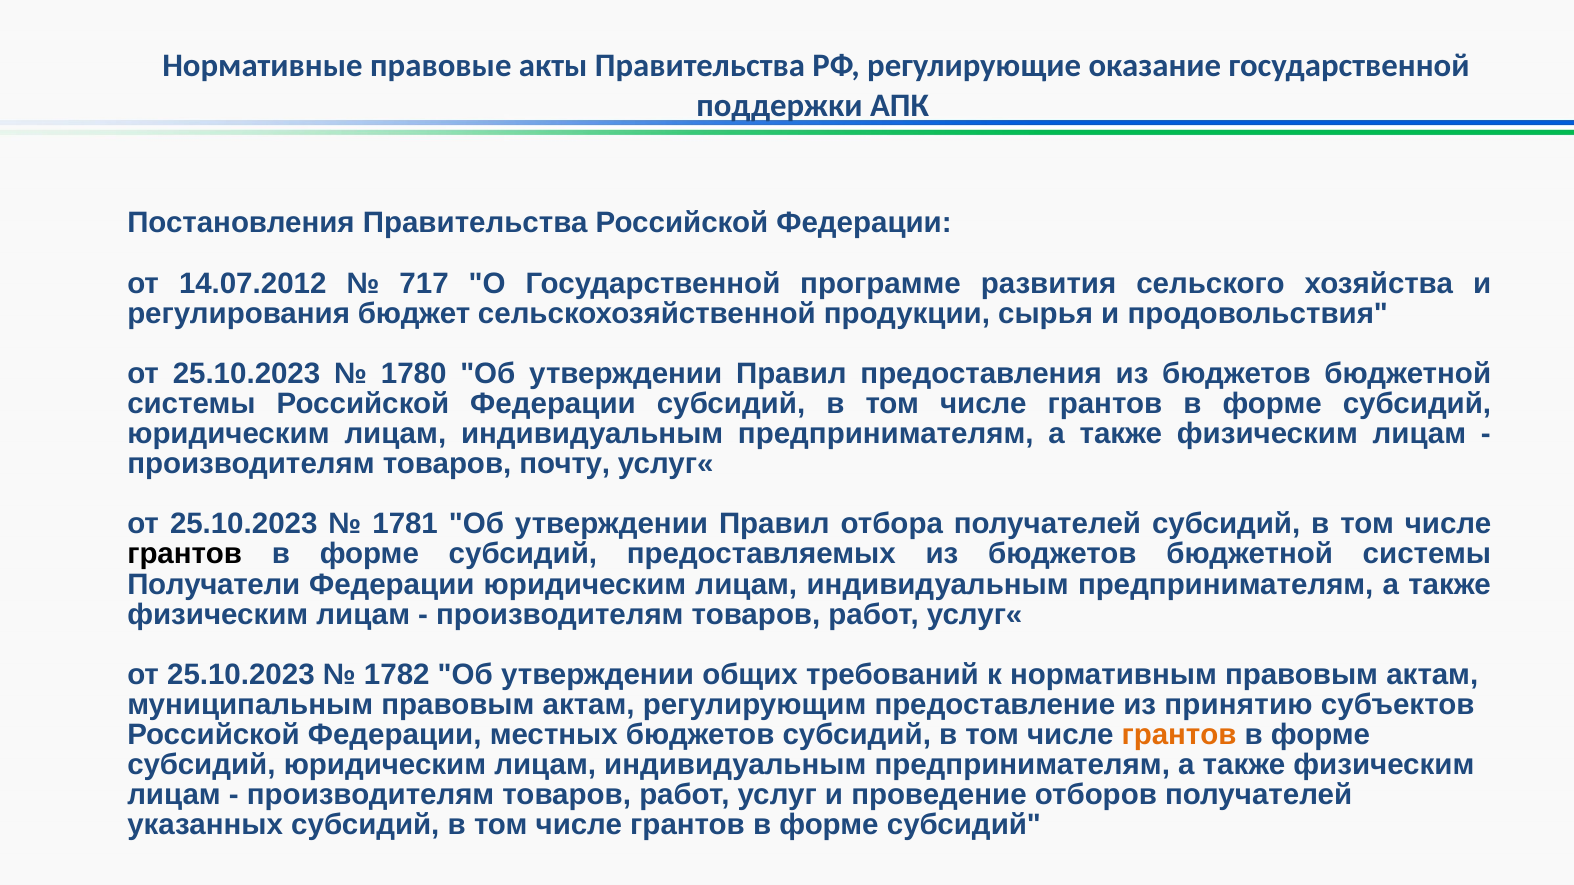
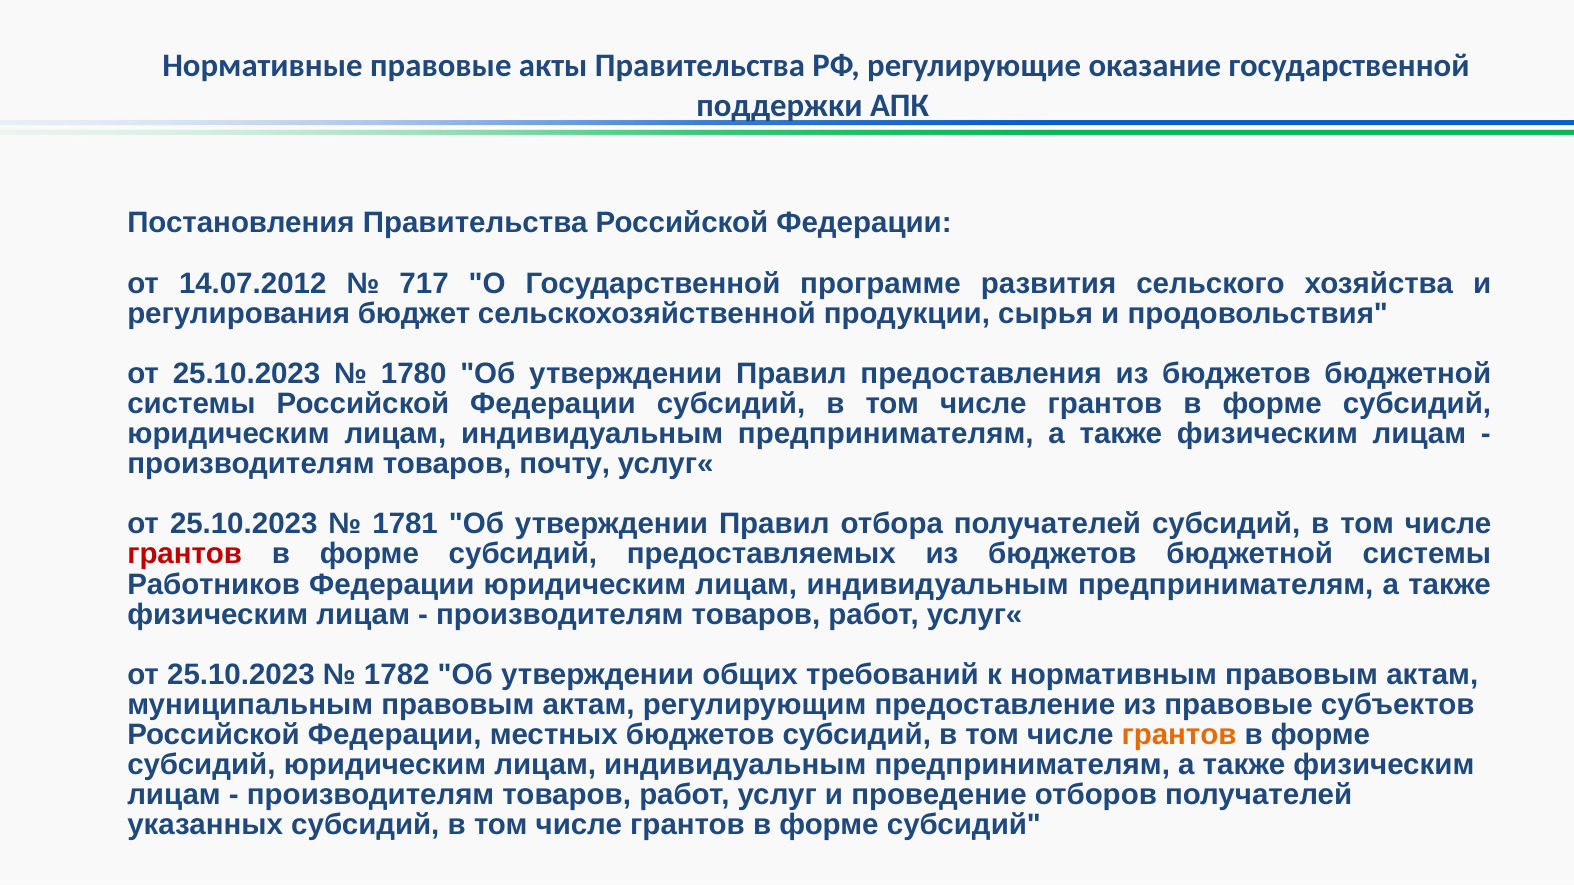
грантов at (185, 554) colour: black -> red
Получатели: Получатели -> Работников
из принятию: принятию -> правовые
